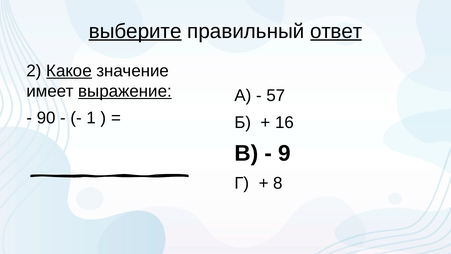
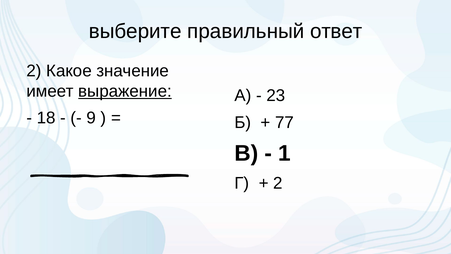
выберите underline: present -> none
ответ underline: present -> none
Какое underline: present -> none
57: 57 -> 23
90: 90 -> 18
1: 1 -> 9
16: 16 -> 77
9: 9 -> 1
8 at (278, 183): 8 -> 2
